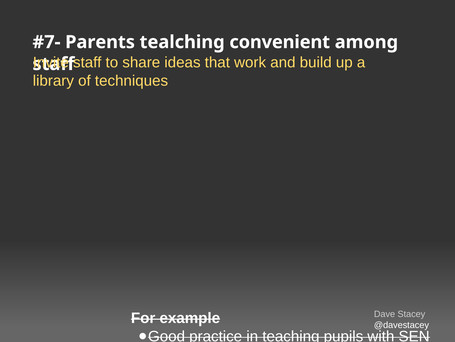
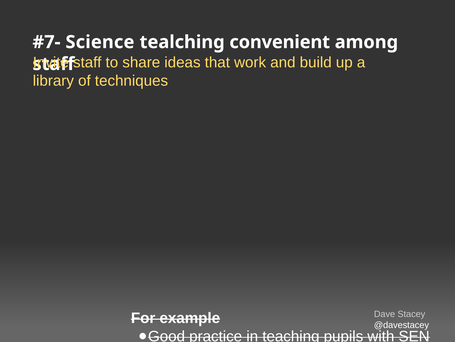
Parents: Parents -> Science
